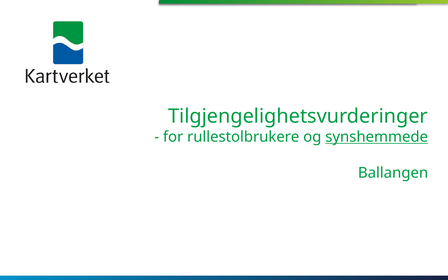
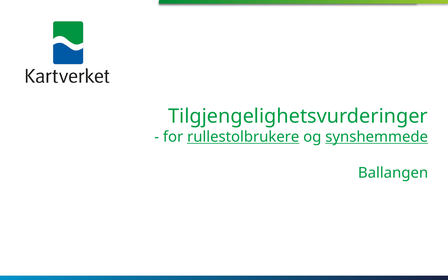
rullestolbrukere underline: none -> present
